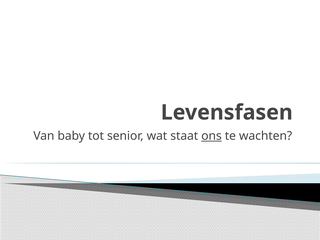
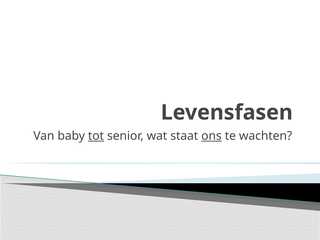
tot underline: none -> present
